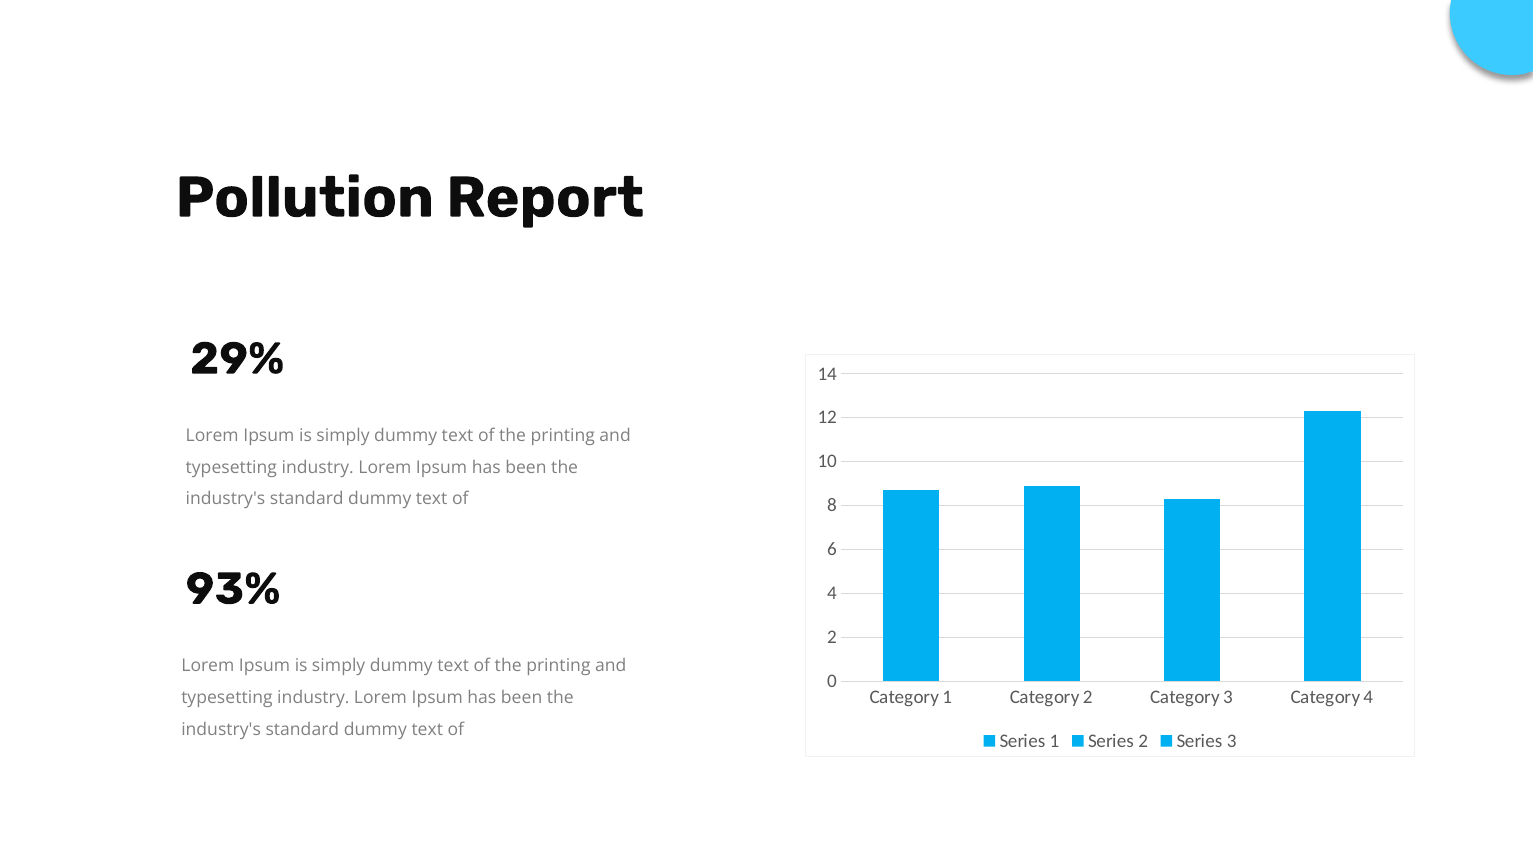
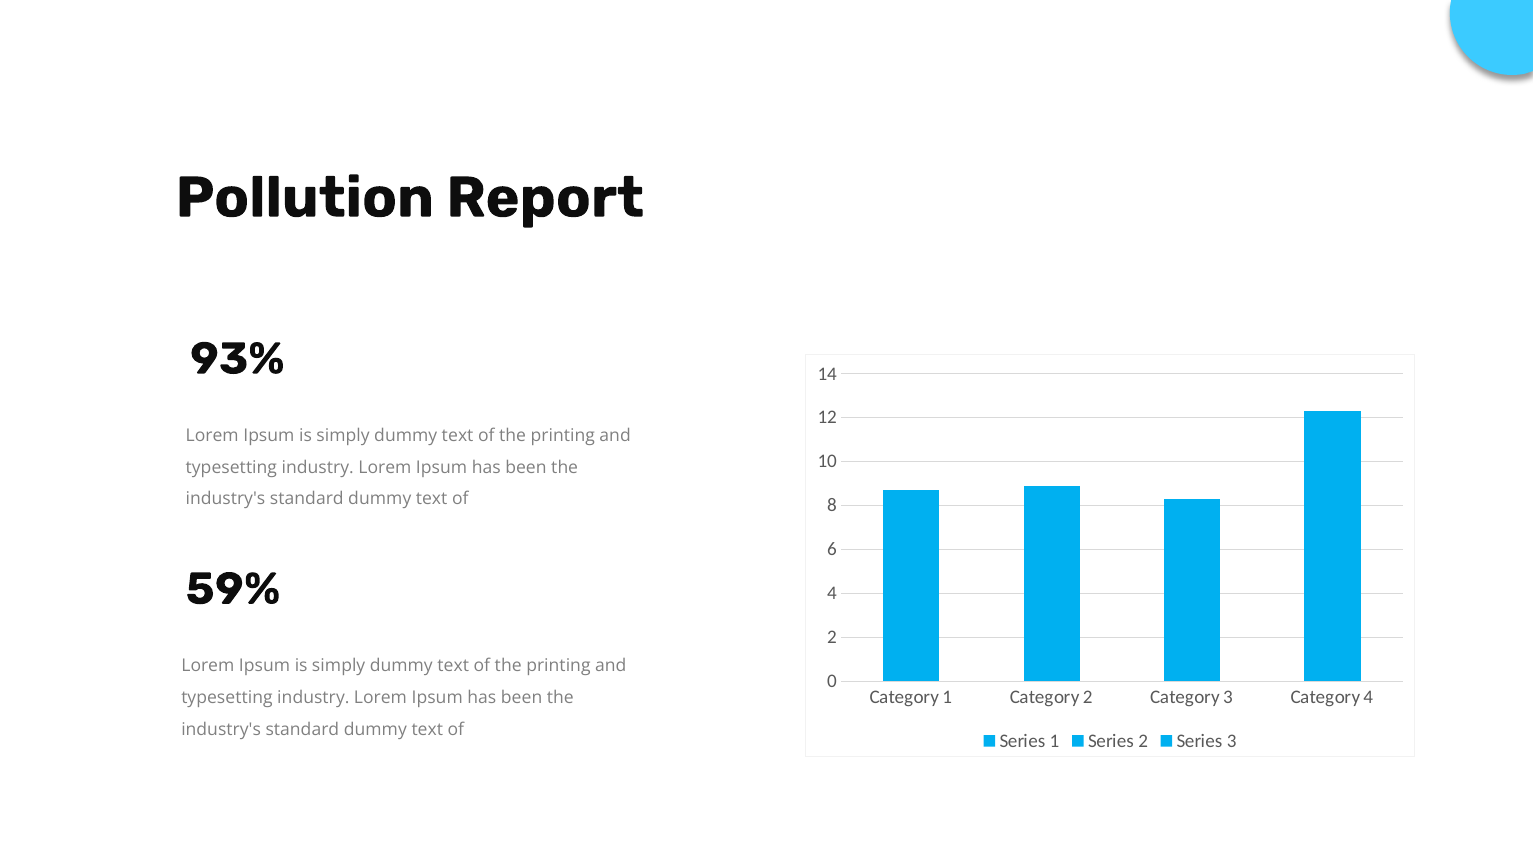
29%: 29% -> 93%
93%: 93% -> 59%
